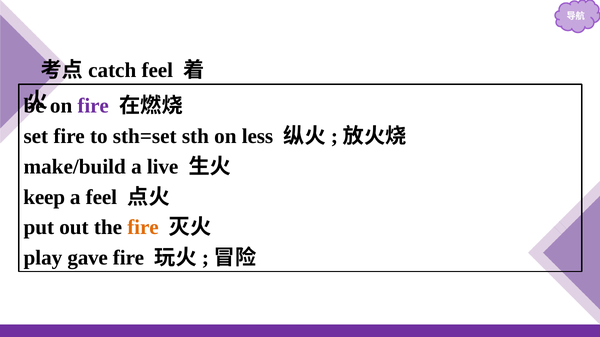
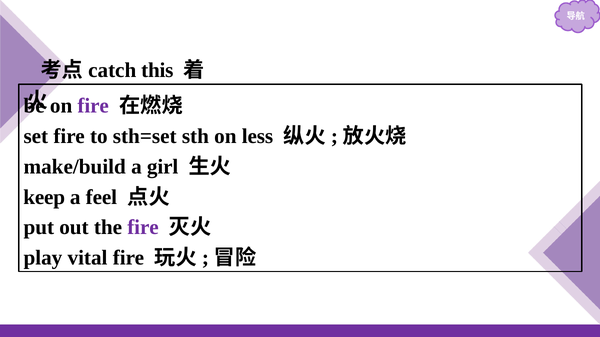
feel at (157, 70): feel -> this
live: live -> girl
fire at (143, 228) colour: orange -> purple
gave: gave -> vital
